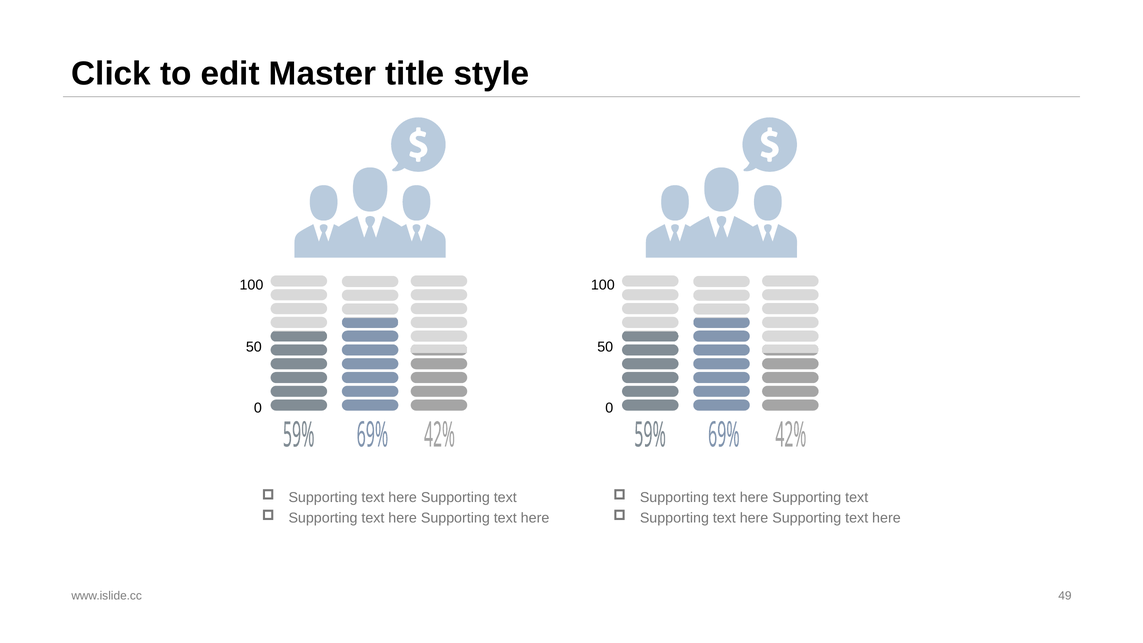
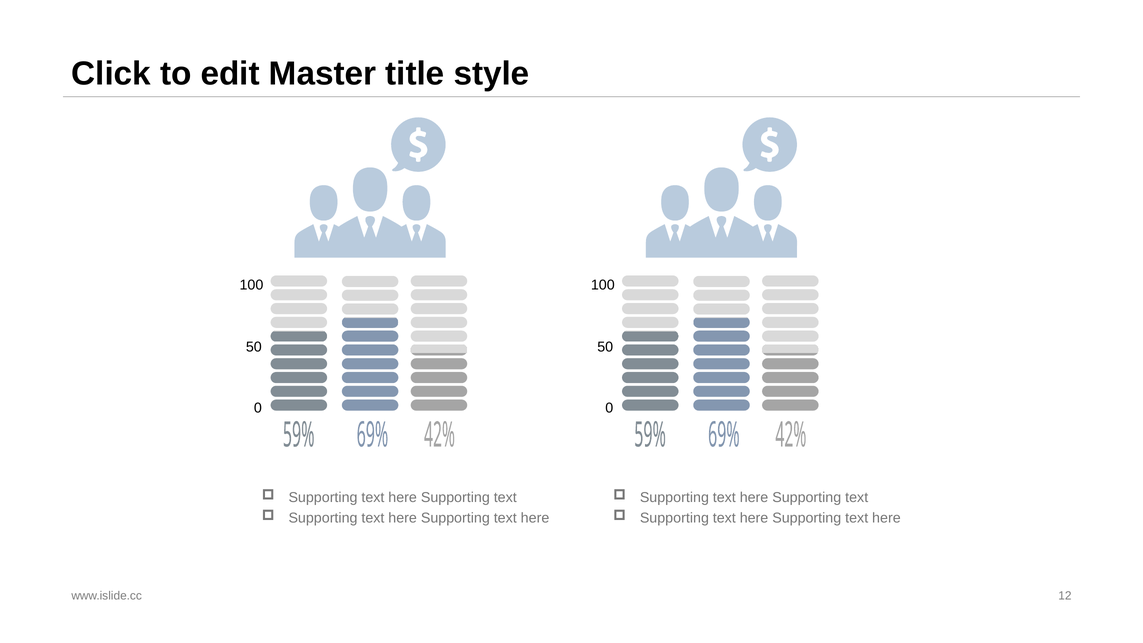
49: 49 -> 12
